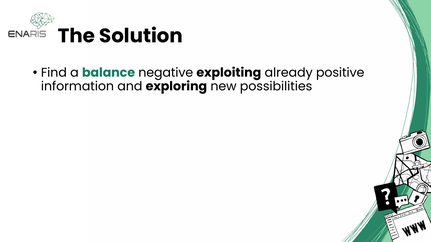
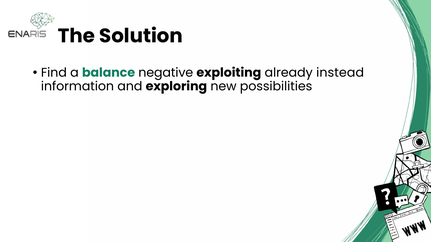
positive: positive -> instead
